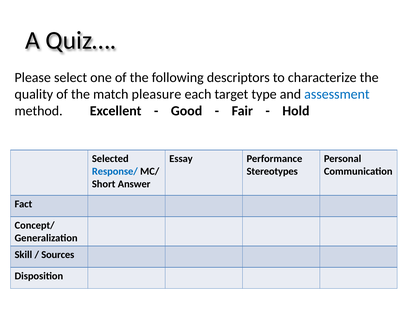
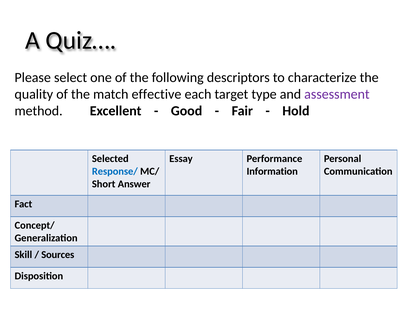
pleasure: pleasure -> effective
assessment colour: blue -> purple
Stereotypes: Stereotypes -> Information
